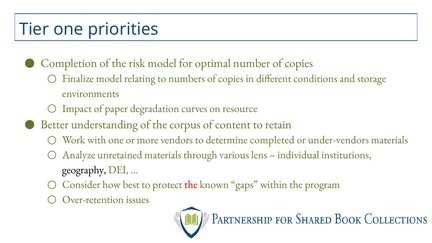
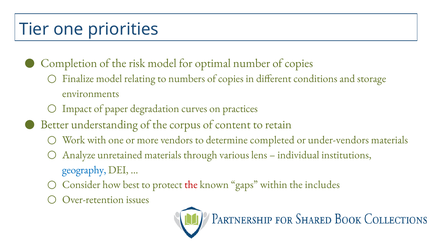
resource: resource -> practices
geography colour: black -> blue
program: program -> includes
